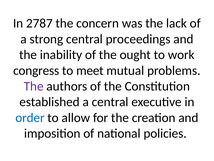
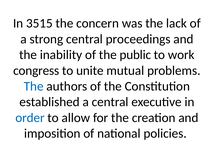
2787: 2787 -> 3515
ought: ought -> public
meet: meet -> unite
The at (34, 86) colour: purple -> blue
